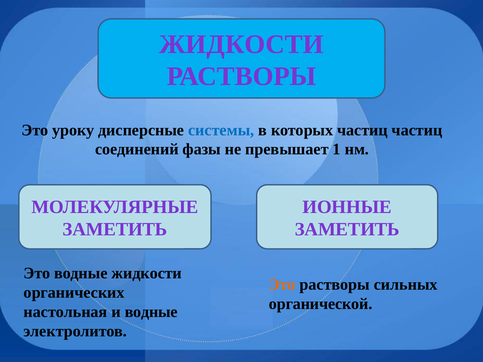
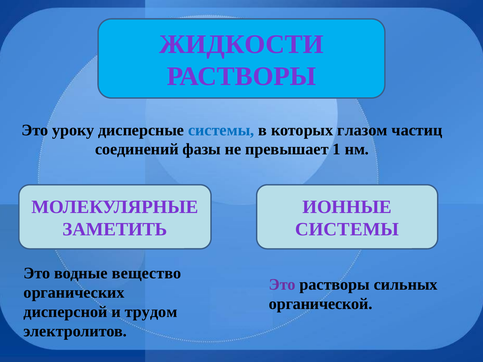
которых частиц: частиц -> глазом
ЗАМЕТИТЬ at (347, 230): ЗАМЕТИТЬ -> СИСТЕМЫ
водные жидкости: жидкости -> вещество
Это at (282, 285) colour: orange -> purple
настольная: настольная -> дисперсной
и водные: водные -> трудом
